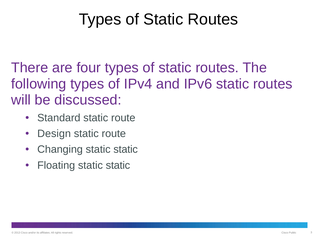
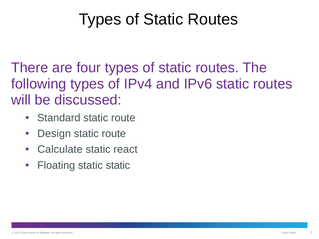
Changing: Changing -> Calculate
static at (126, 150): static -> react
